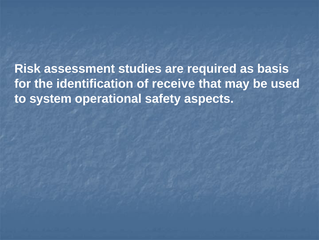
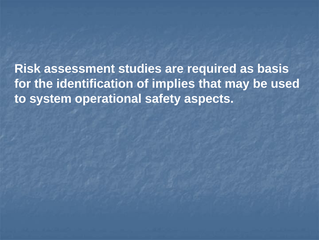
receive: receive -> implies
